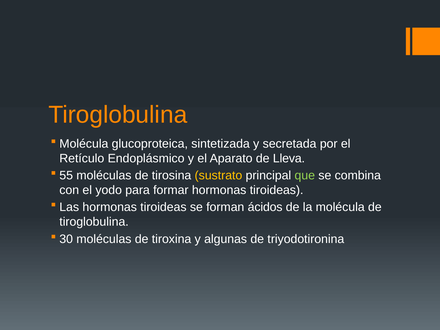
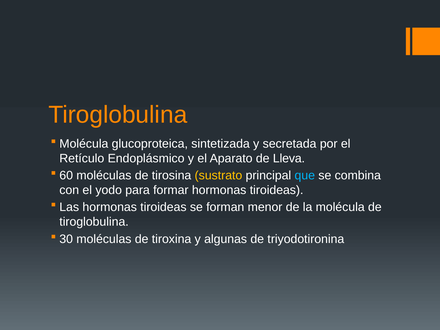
55: 55 -> 60
que colour: light green -> light blue
ácidos: ácidos -> menor
